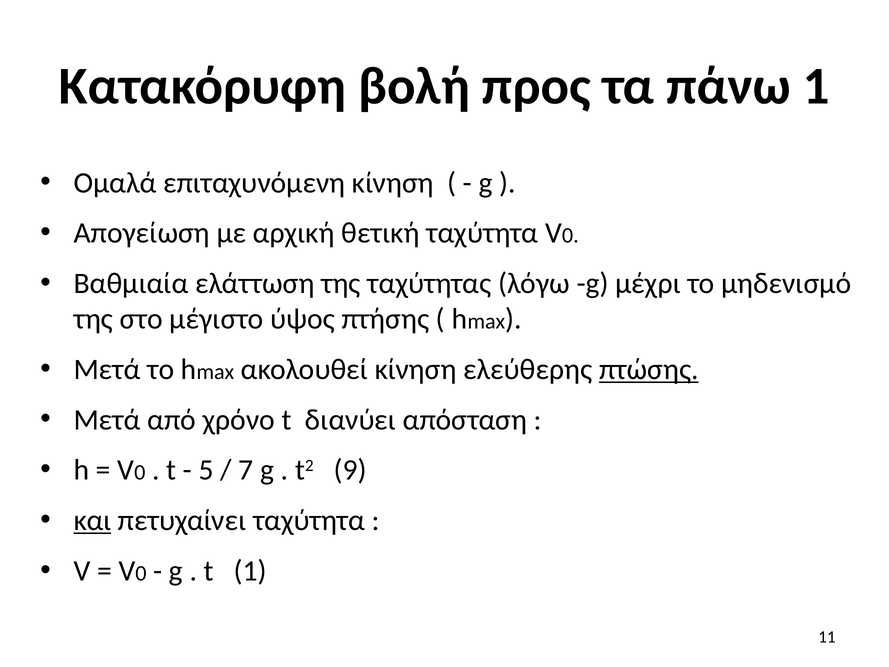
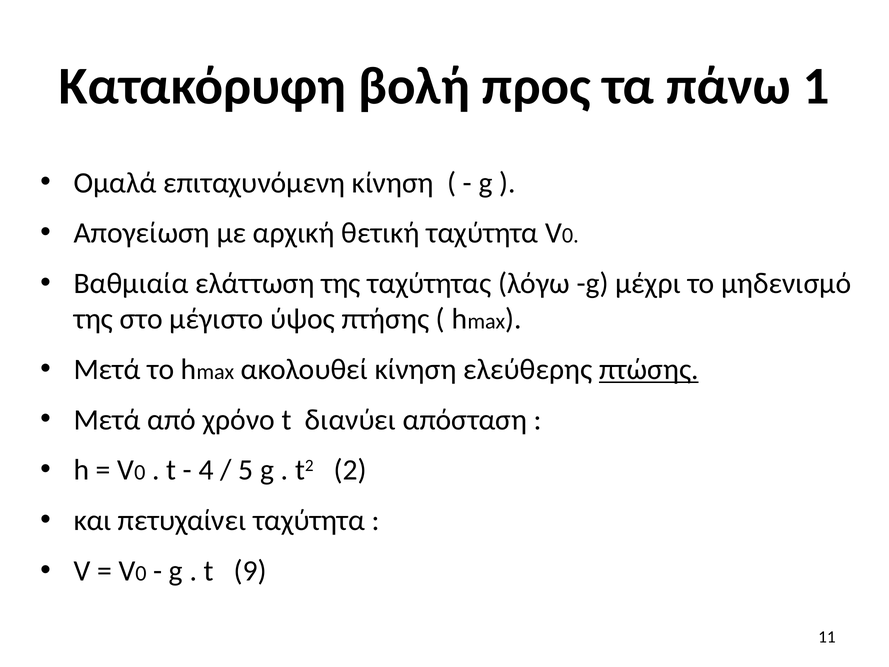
5: 5 -> 4
7: 7 -> 5
9: 9 -> 2
και underline: present -> none
t 1: 1 -> 9
